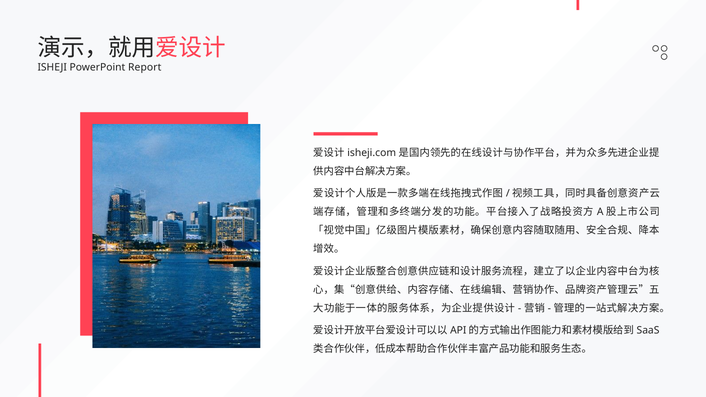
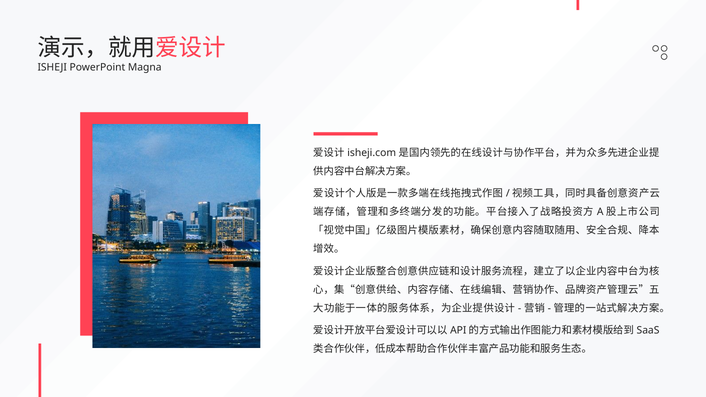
Report: Report -> Magna
